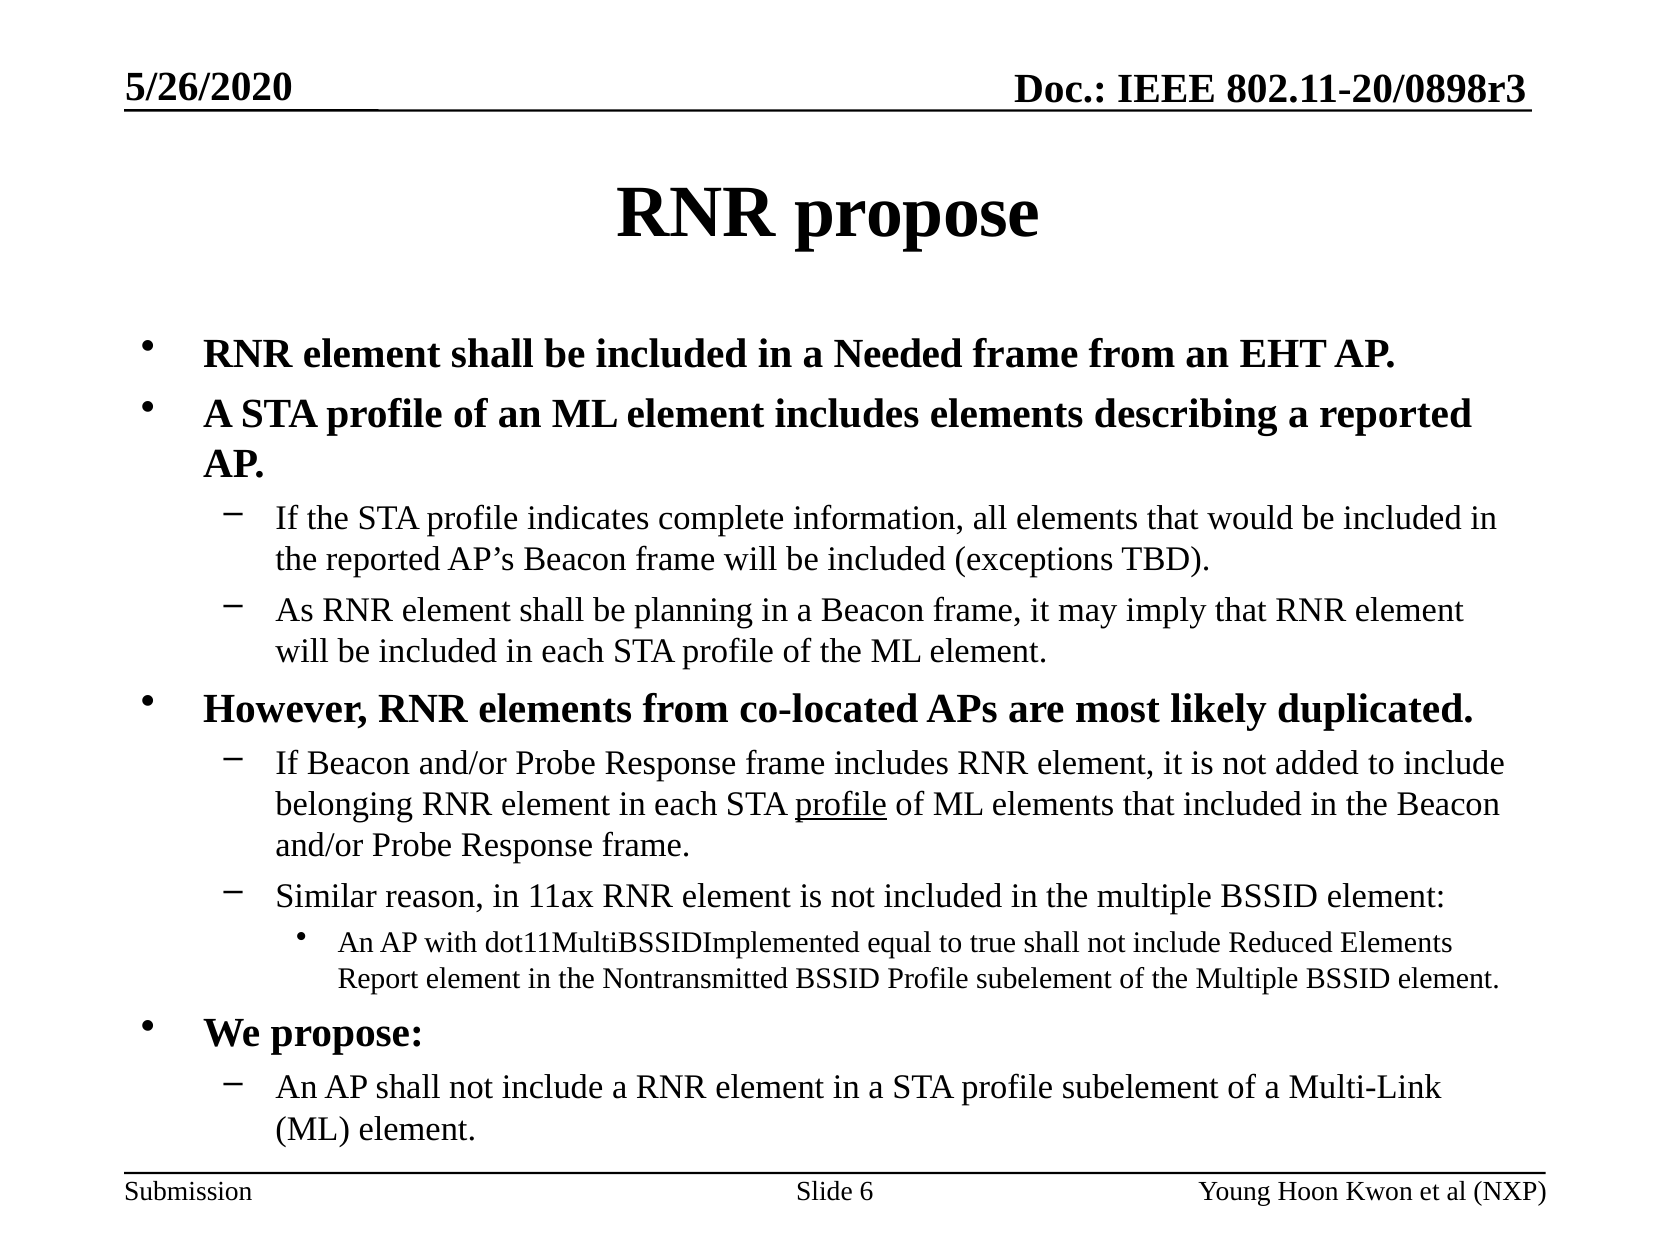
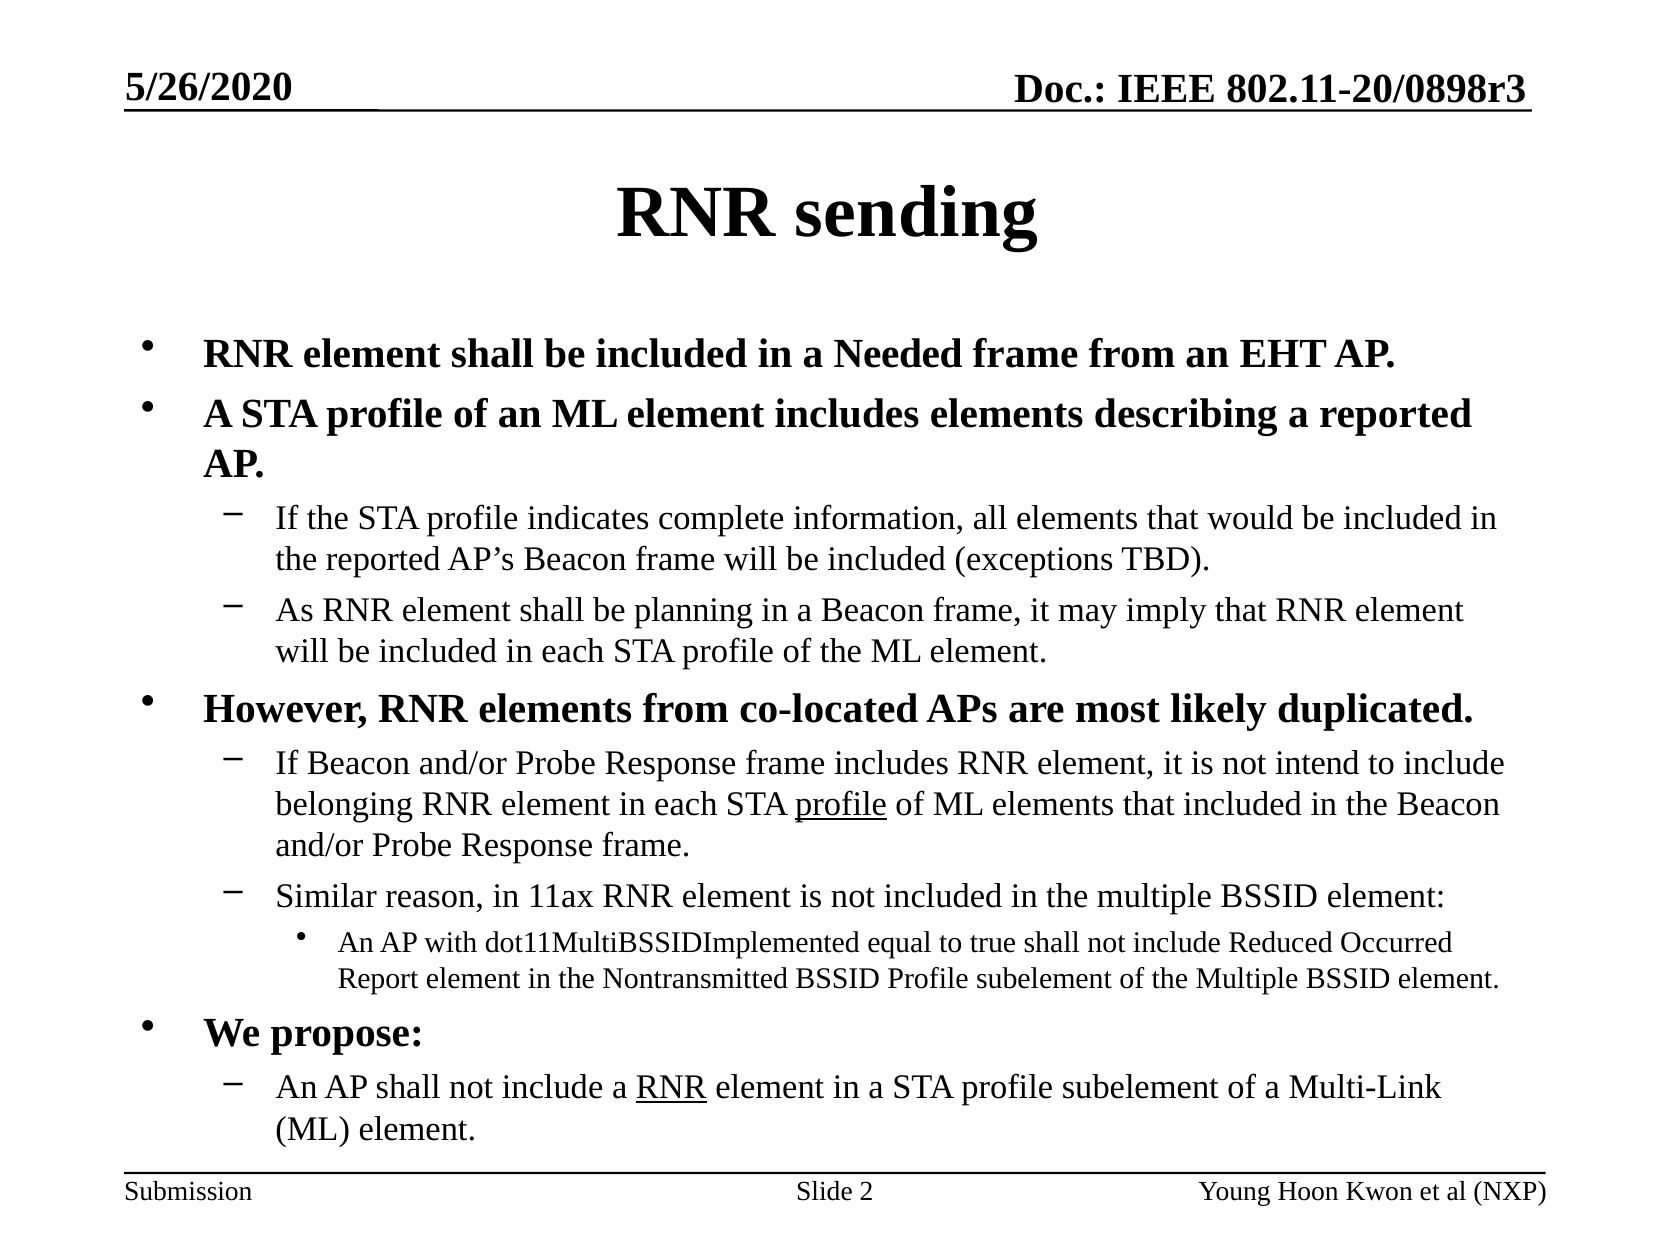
RNR propose: propose -> sending
added: added -> intend
Reduced Elements: Elements -> Occurred
RNR at (671, 1088) underline: none -> present
6: 6 -> 2
